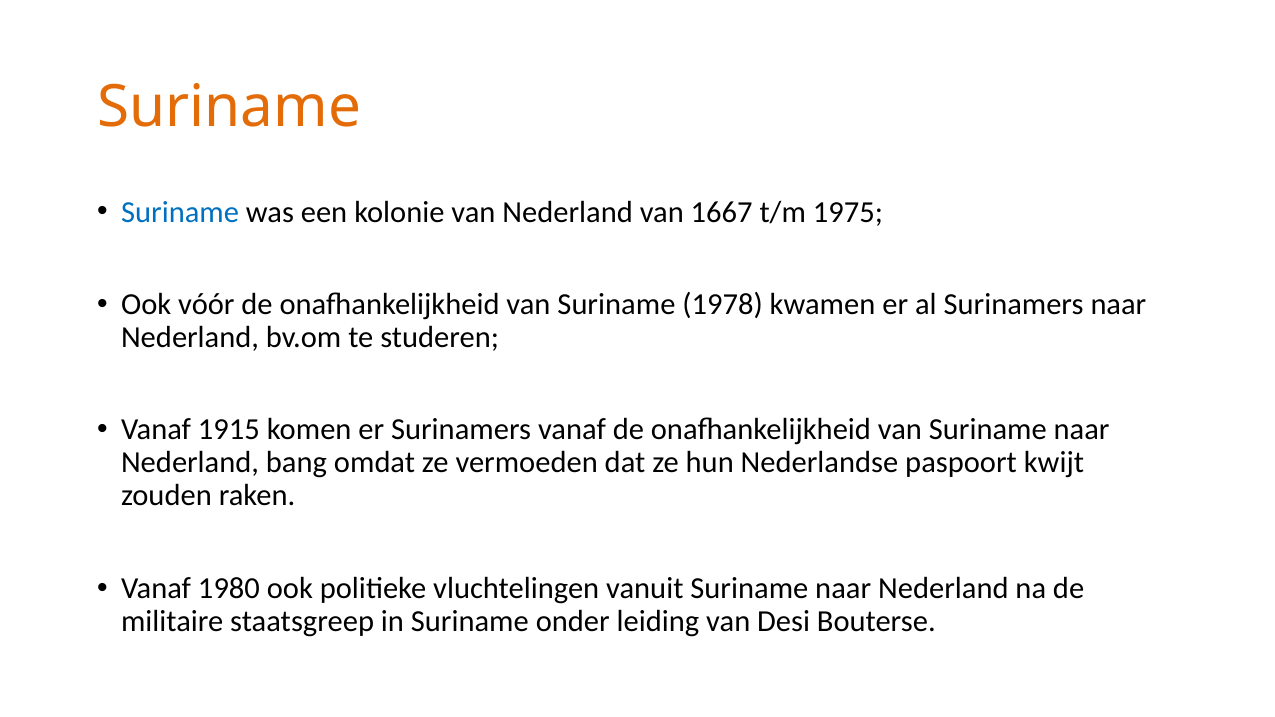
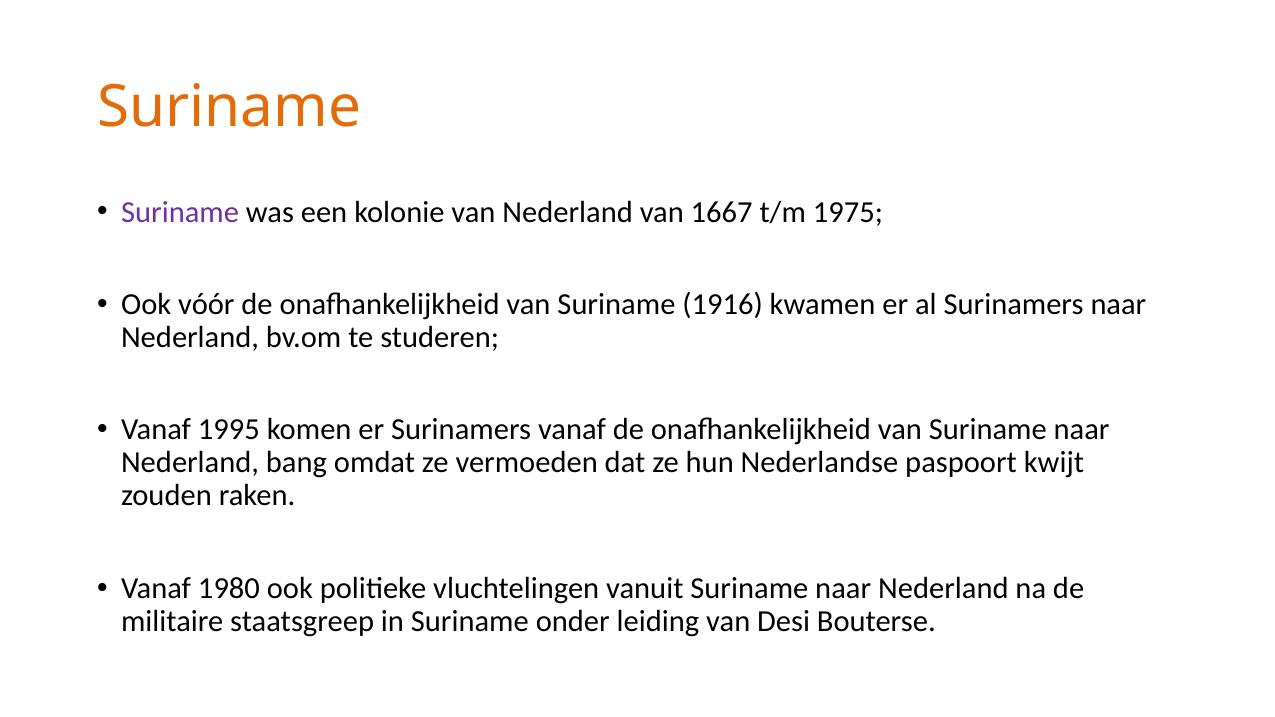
Suriname at (180, 212) colour: blue -> purple
1978: 1978 -> 1916
1915: 1915 -> 1995
